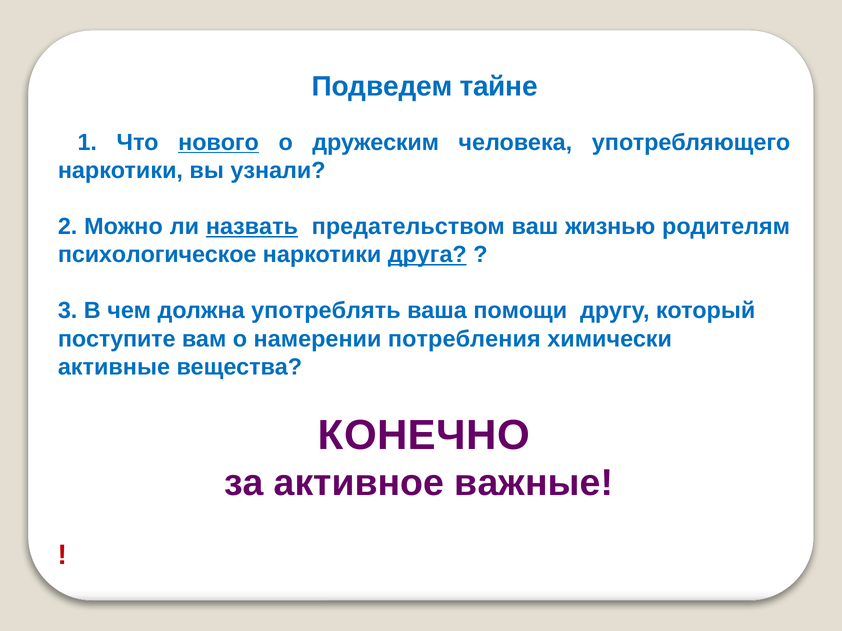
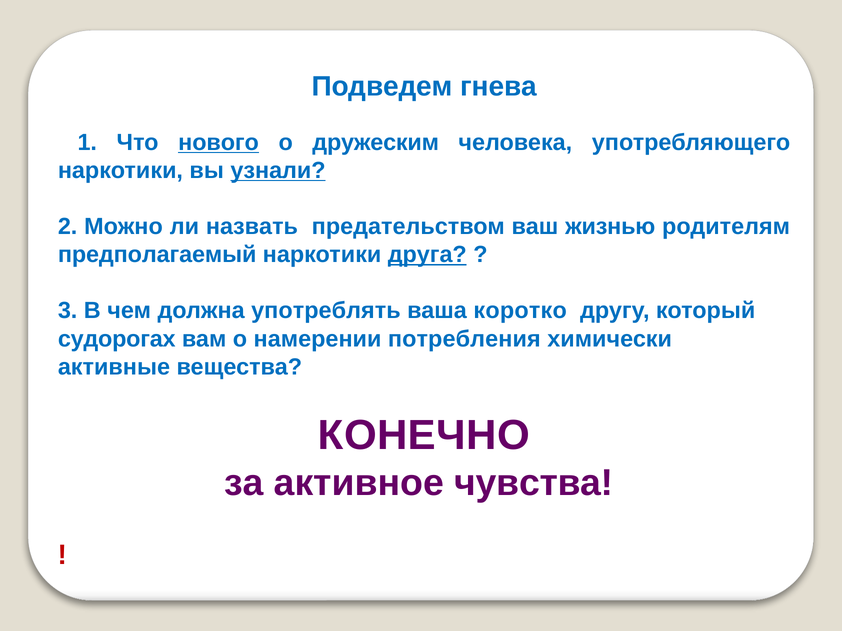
тайне: тайне -> гнева
узнали underline: none -> present
назвать underline: present -> none
психологическое: психологическое -> предполагаемый
помощи: помощи -> коротко
поступите: поступите -> судорогах
важные: важные -> чувства
